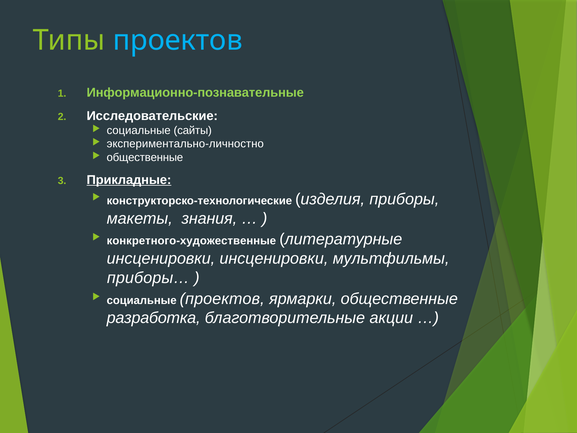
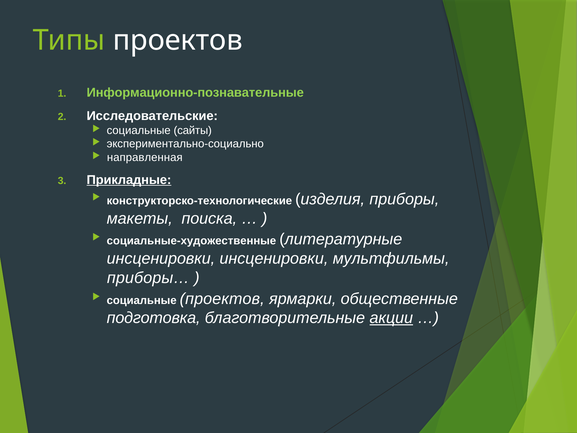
проектов at (178, 40) colour: light blue -> white
экспериментально-личностно: экспериментально-личностно -> экспериментально-социально
общественные at (145, 157): общественные -> направленная
знания: знания -> поиска
конкретного-художественные: конкретного-художественные -> социальные-художественные
разработка: разработка -> подготовка
акции underline: none -> present
